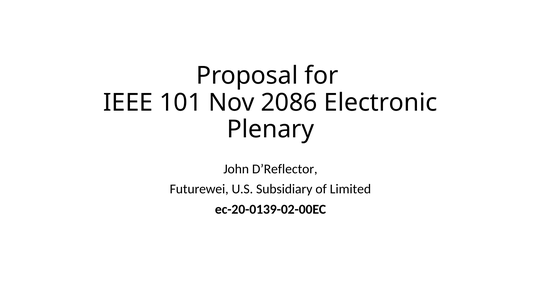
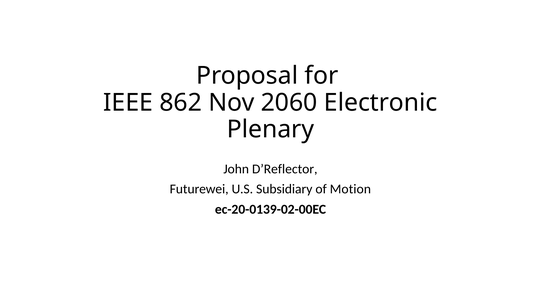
101: 101 -> 862
2086: 2086 -> 2060
Limited: Limited -> Motion
